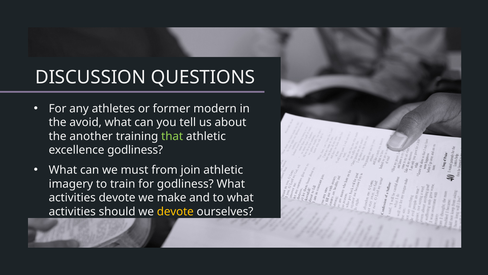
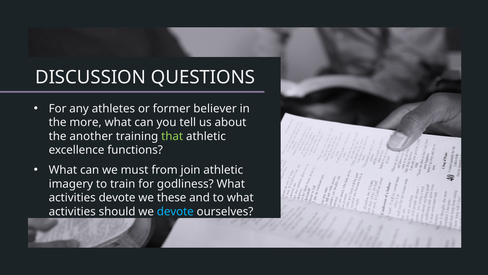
modern: modern -> believer
avoid: avoid -> more
excellence godliness: godliness -> functions
make: make -> these
devote at (175, 211) colour: yellow -> light blue
